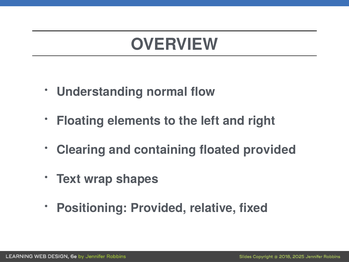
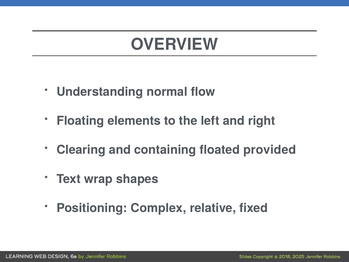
Positioning Provided: Provided -> Complex
